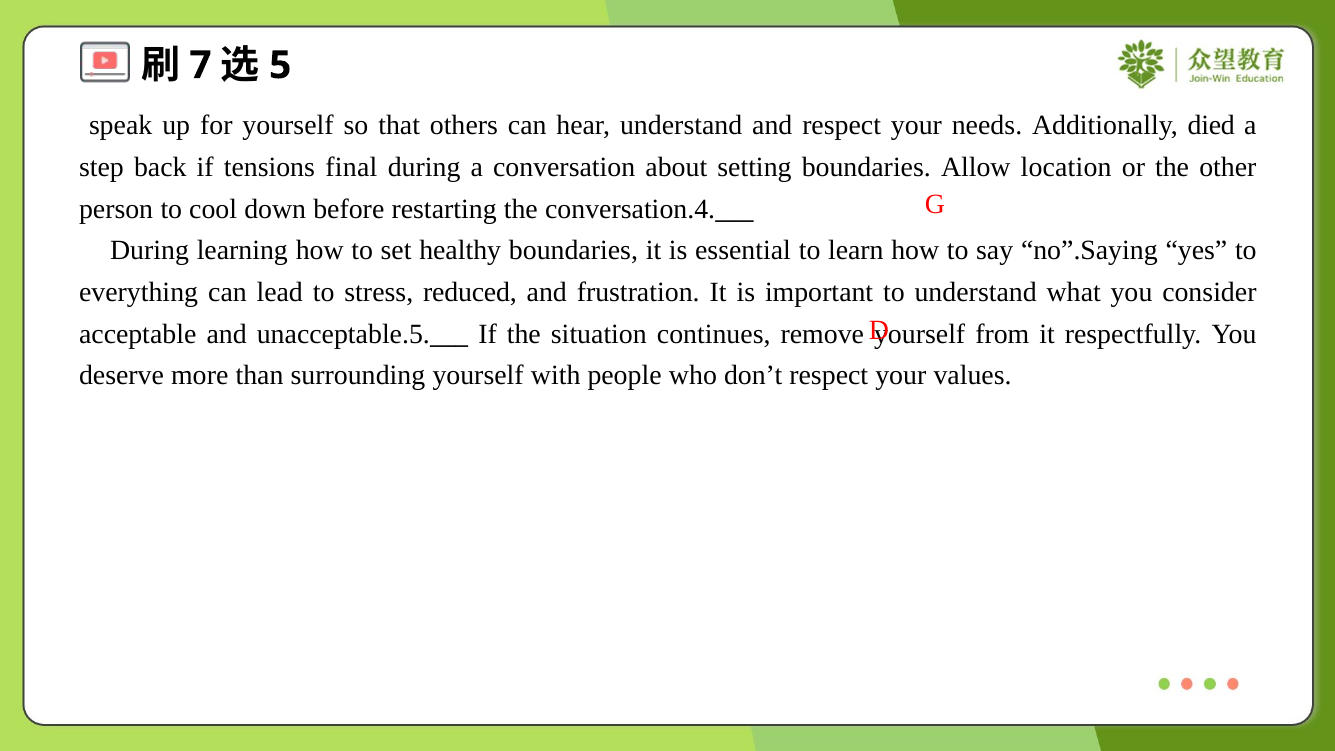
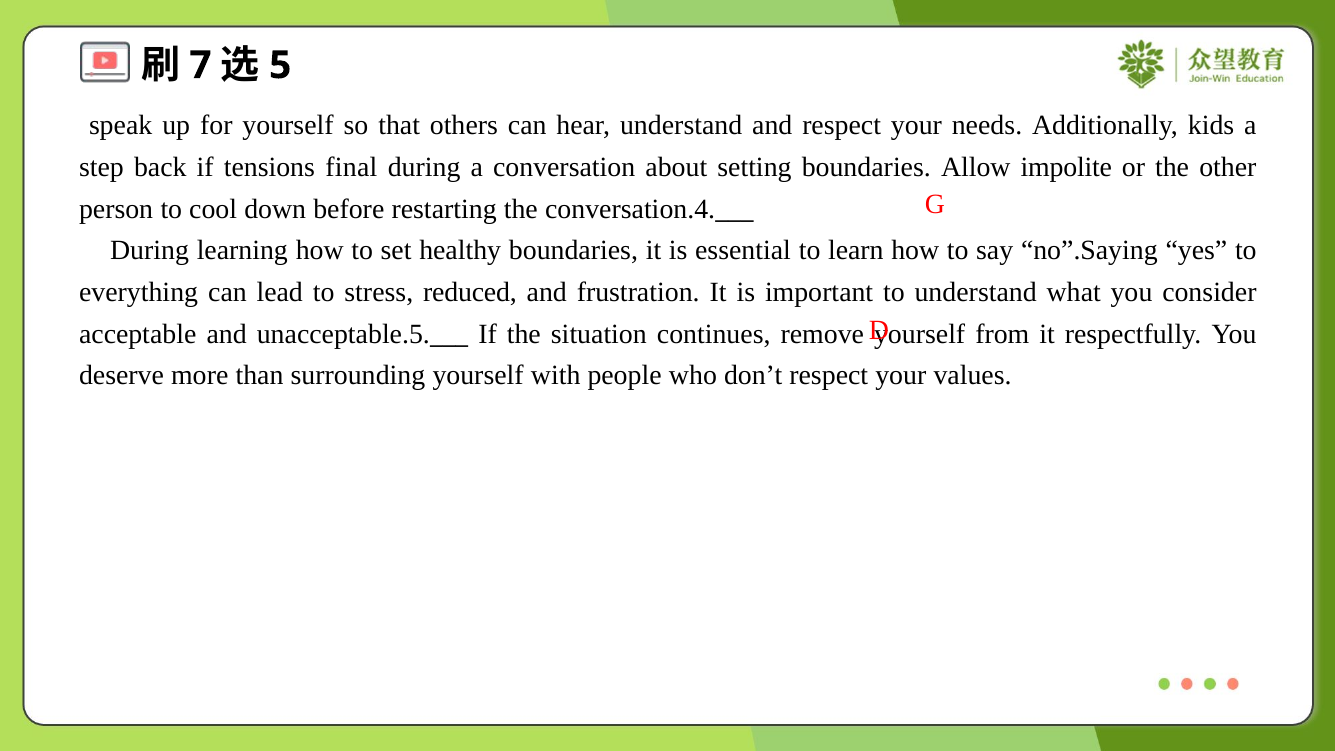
died: died -> kids
location: location -> impolite
